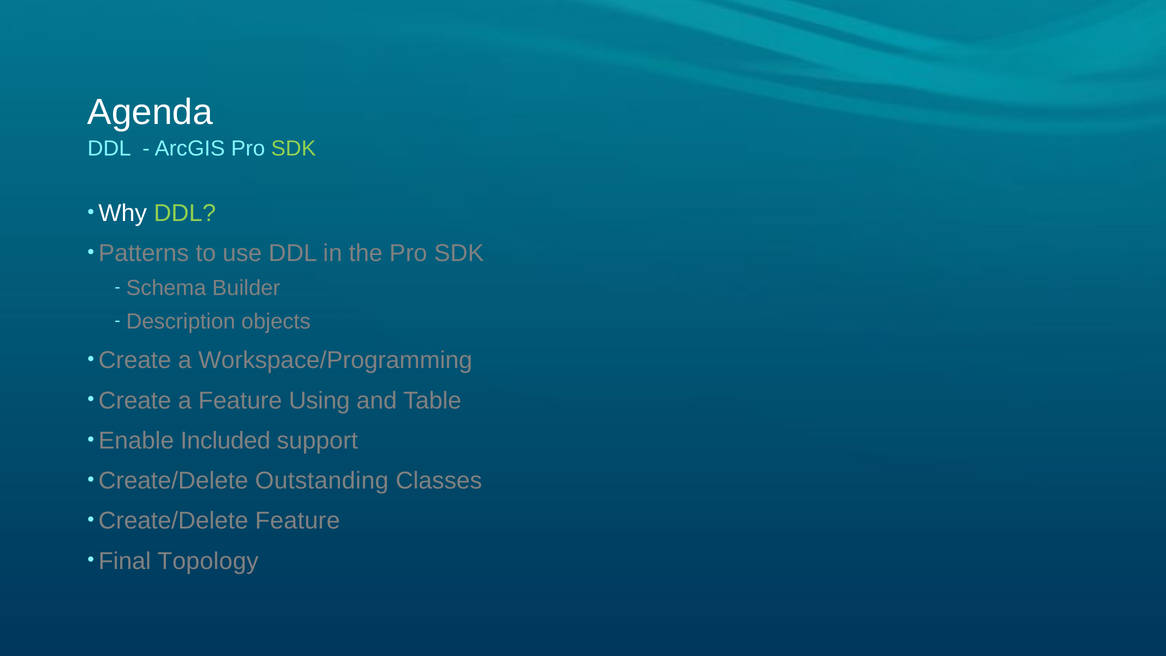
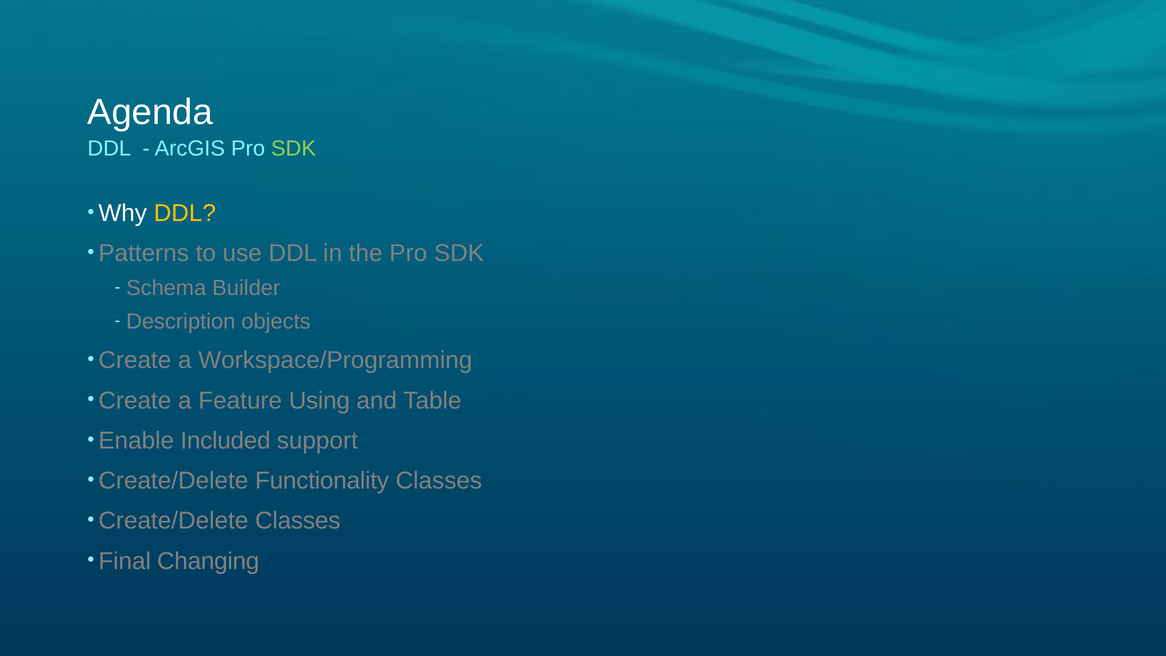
DDL at (185, 213) colour: light green -> yellow
Outstanding: Outstanding -> Functionality
Create/Delete Feature: Feature -> Classes
Topology: Topology -> Changing
